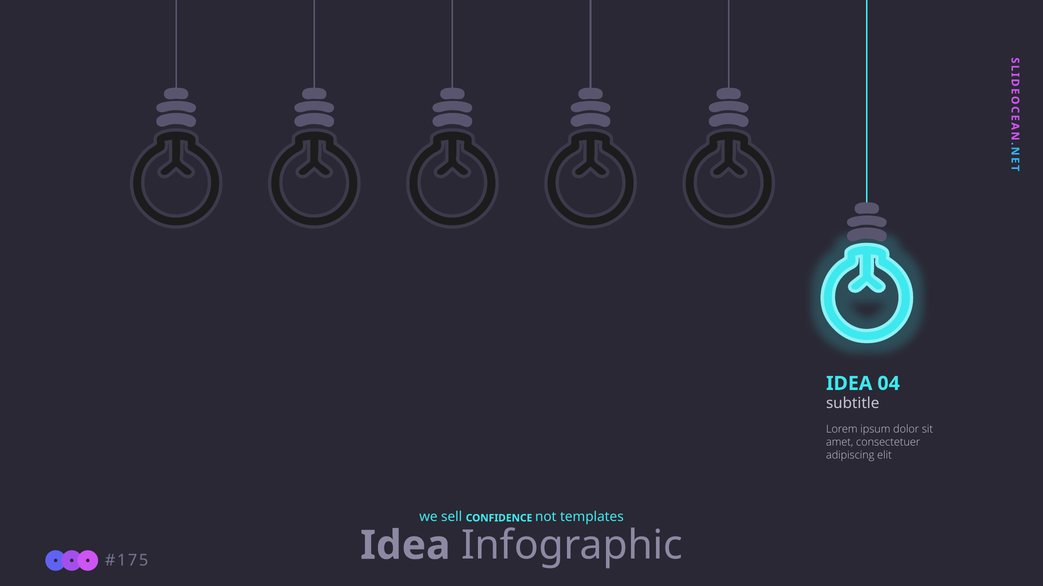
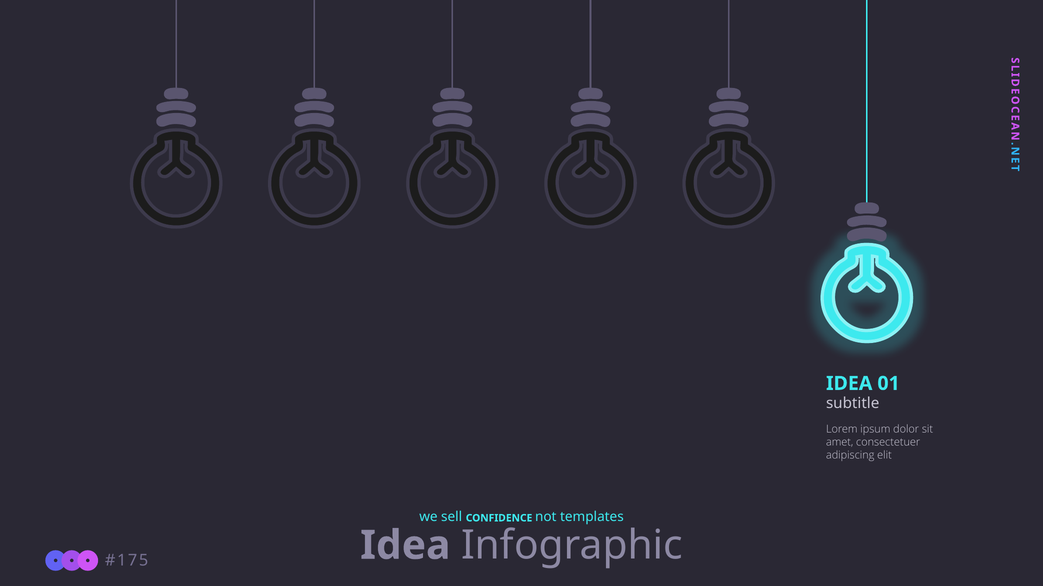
04: 04 -> 01
